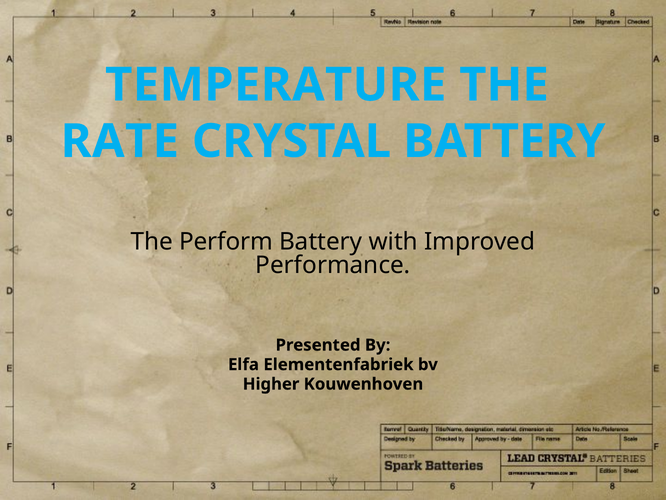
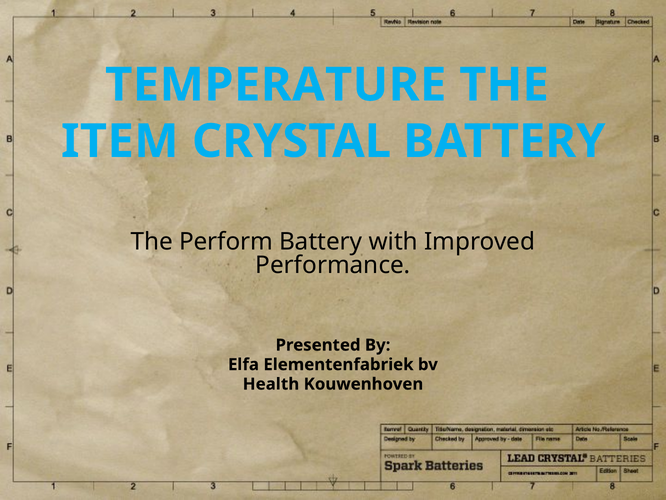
RATE: RATE -> ITEM
Higher: Higher -> Health
